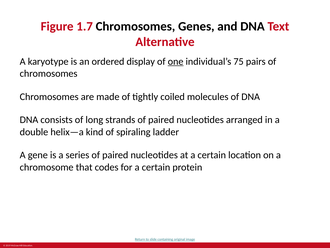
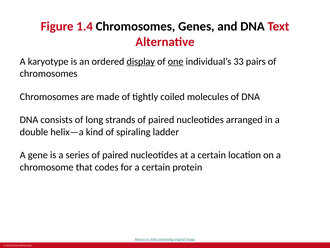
1.7: 1.7 -> 1.4
display underline: none -> present
75: 75 -> 33
